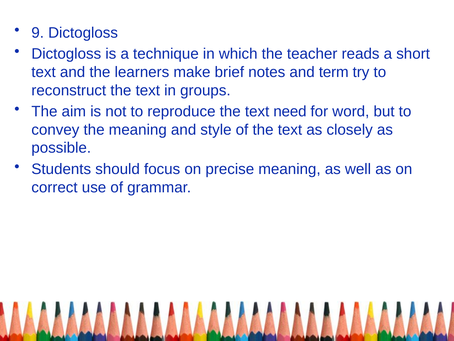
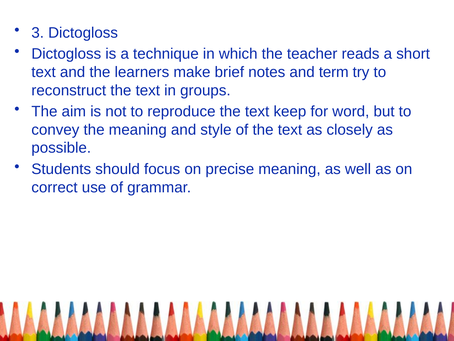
9: 9 -> 3
need: need -> keep
